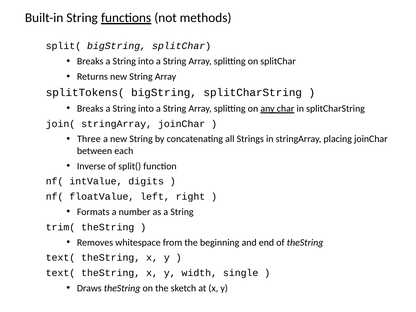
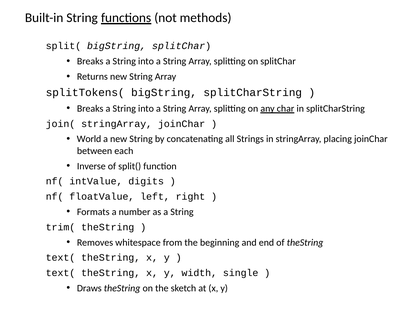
Three: Three -> World
